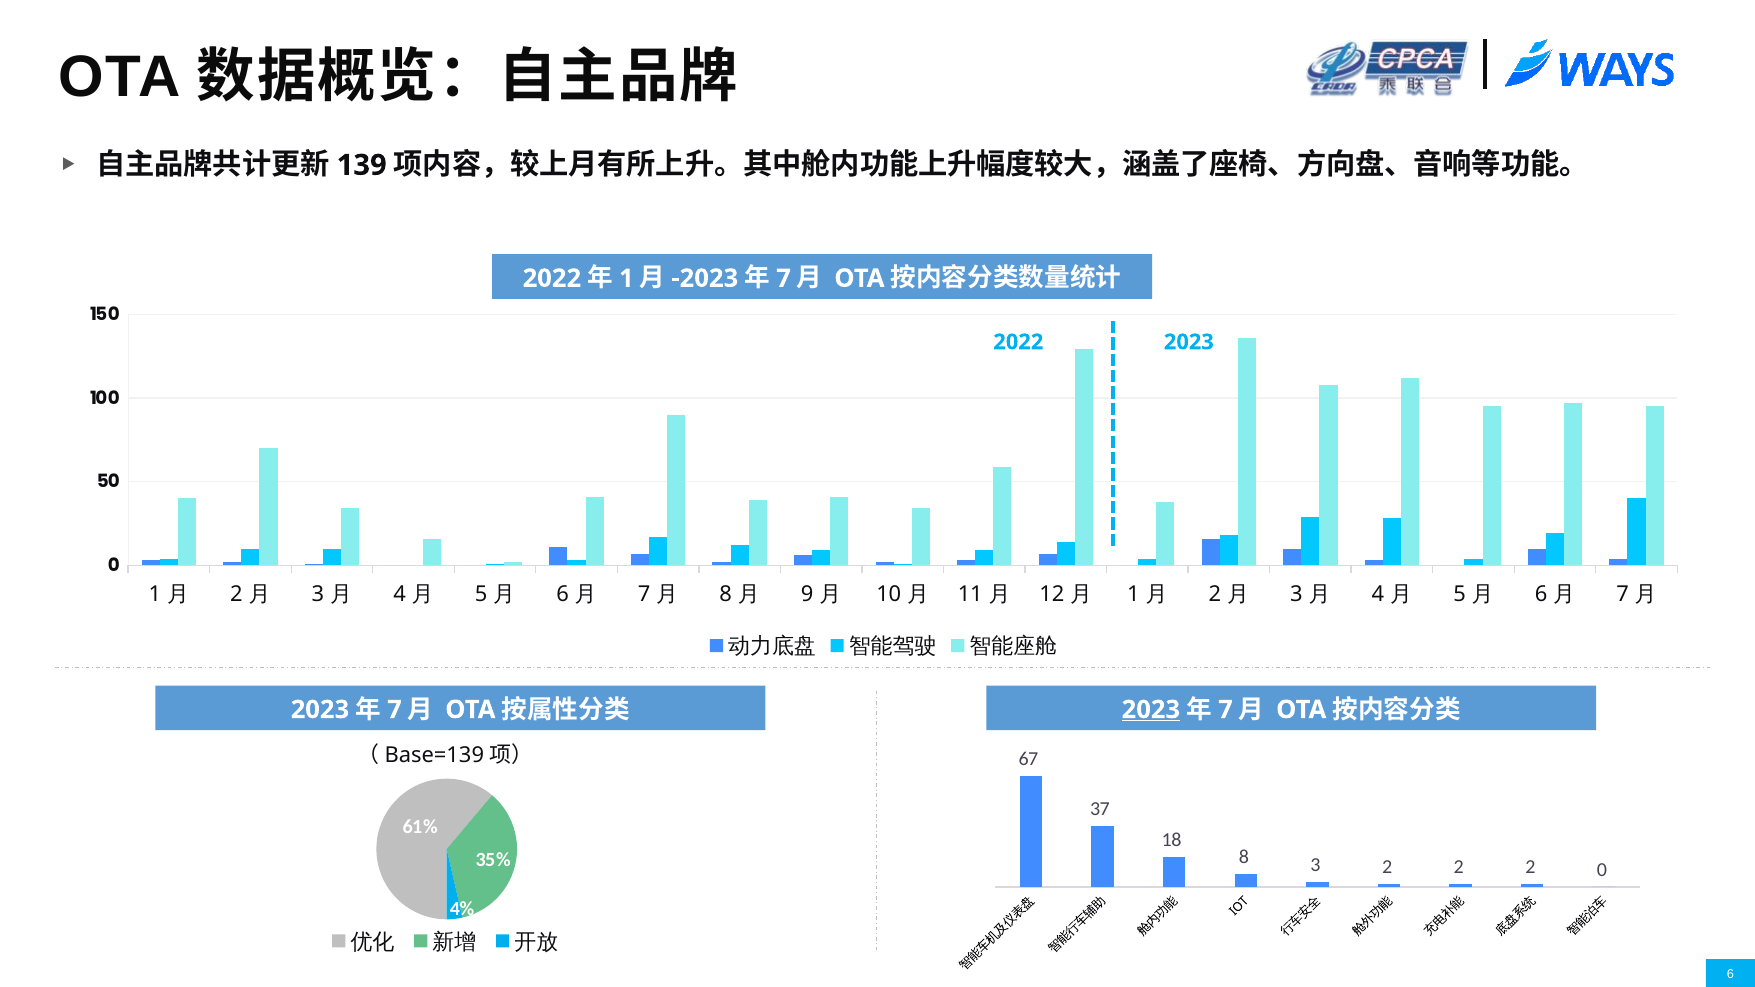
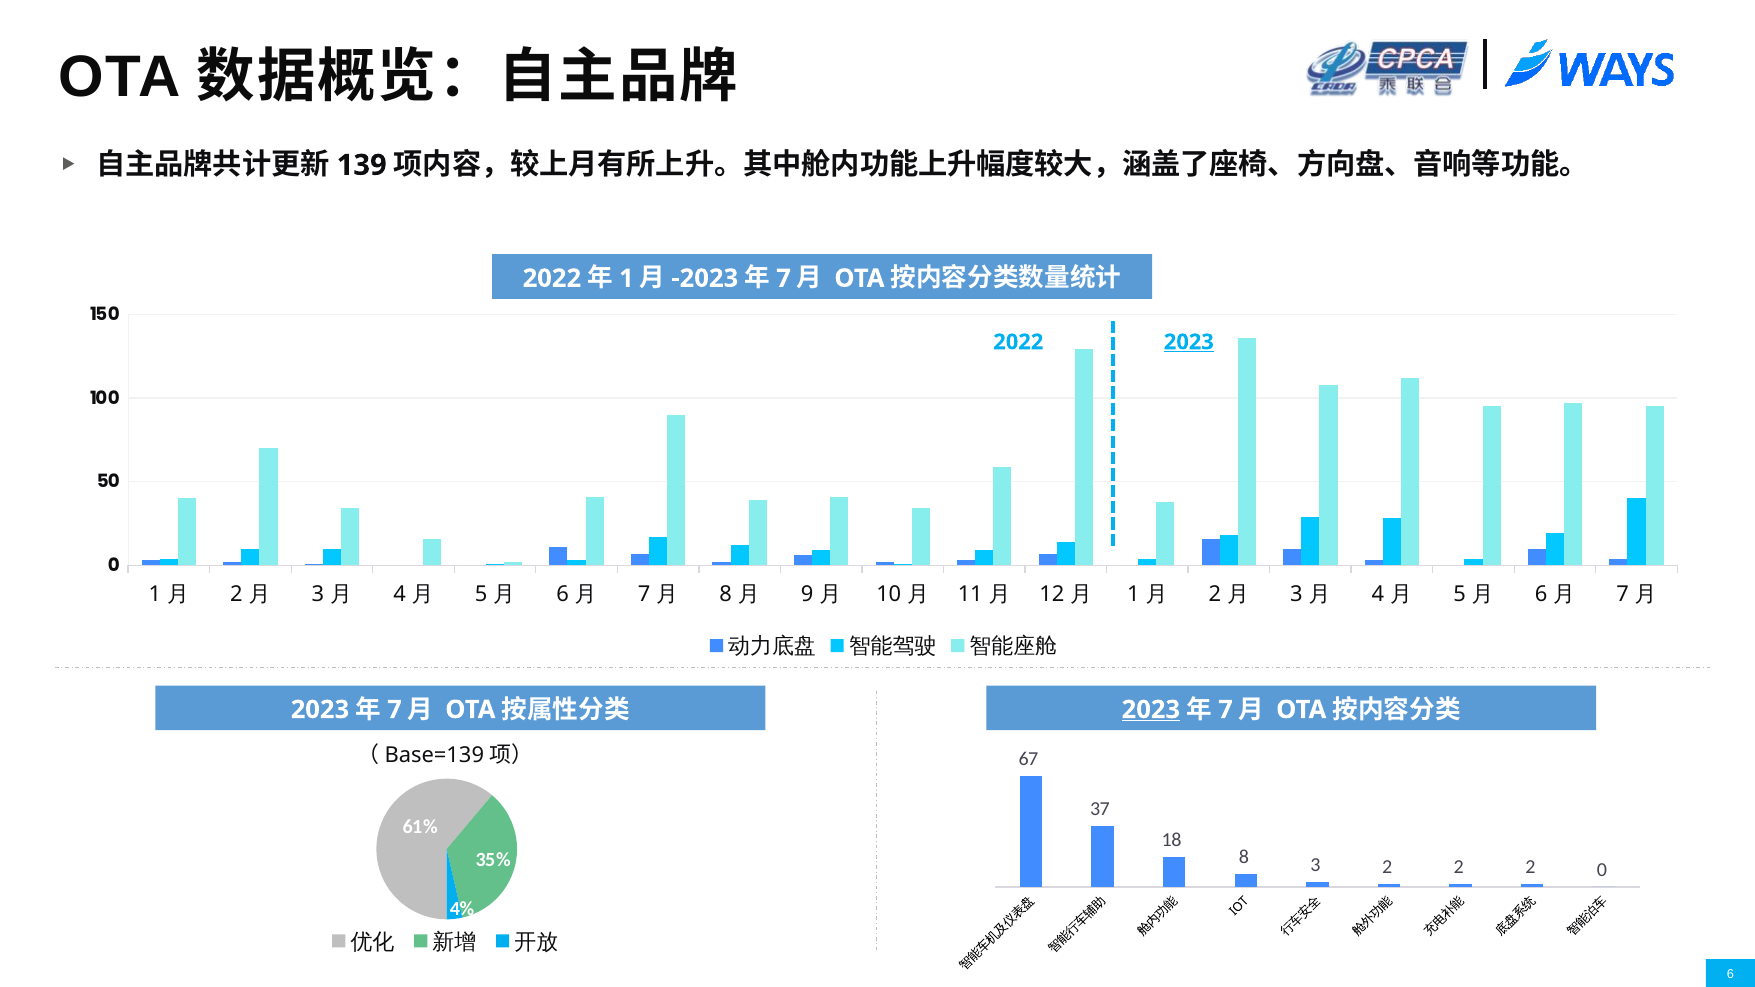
2023 at (1189, 342) underline: none -> present
